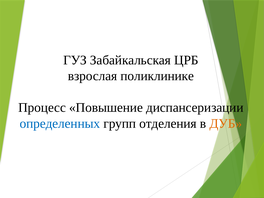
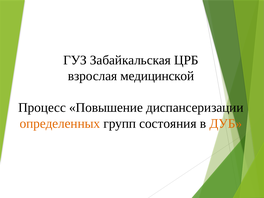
поликлинике: поликлинике -> медицинской
определенных colour: blue -> orange
отделения: отделения -> состояния
